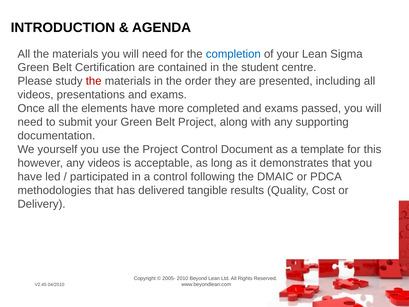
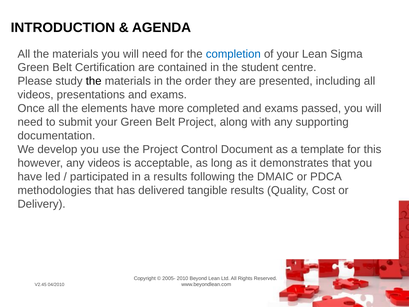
the at (94, 81) colour: red -> black
yourself: yourself -> develop
a control: control -> results
